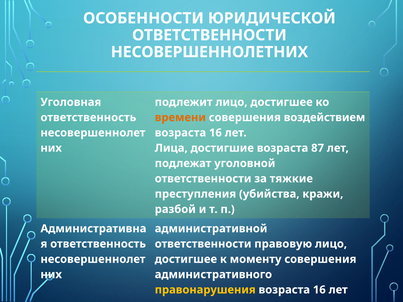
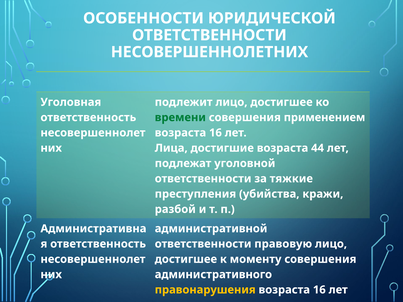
времени colour: orange -> green
воздействием: воздействием -> применением
87: 87 -> 44
